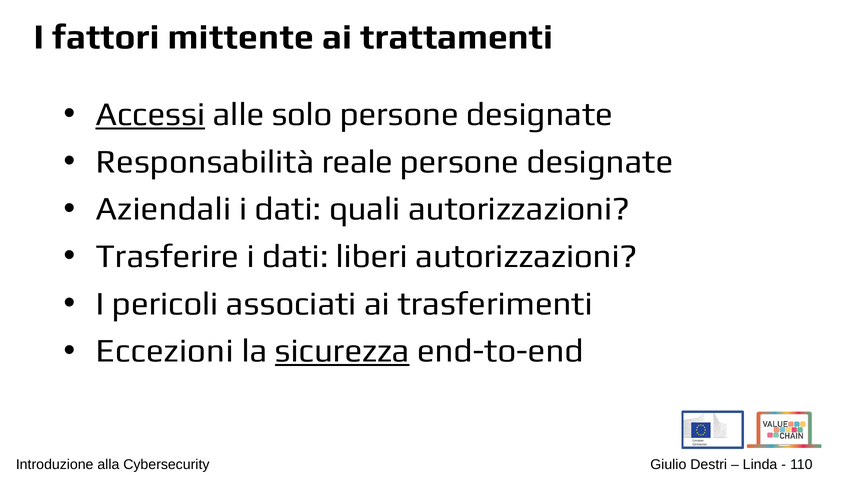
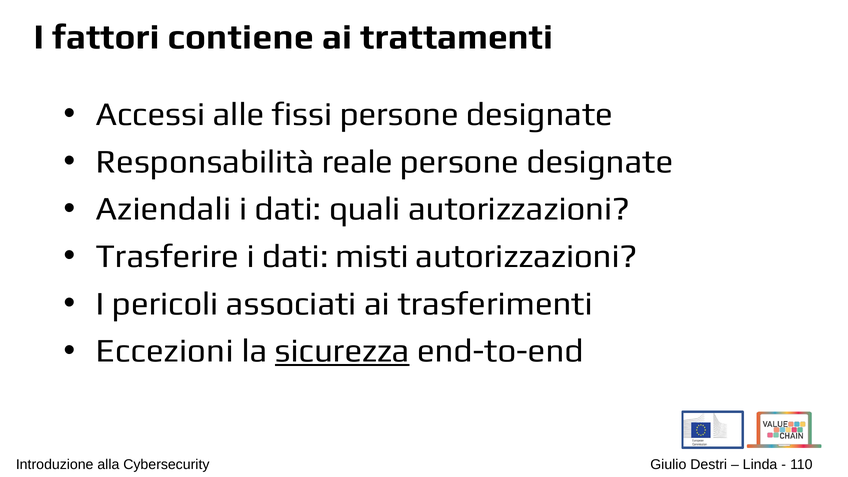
mittente: mittente -> contiene
Accessi underline: present -> none
solo: solo -> fissi
liberi: liberi -> misti
